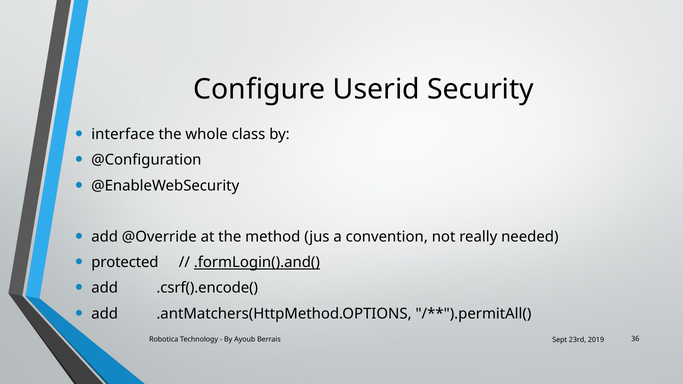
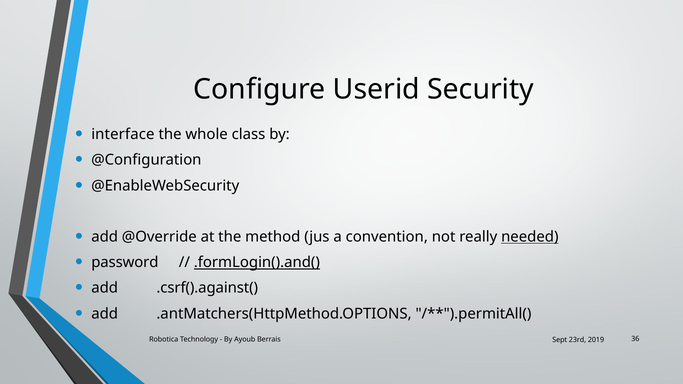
needed underline: none -> present
protected: protected -> password
.csrf().encode(: .csrf().encode( -> .csrf().against(
